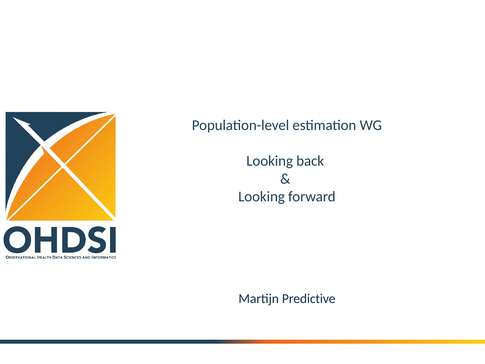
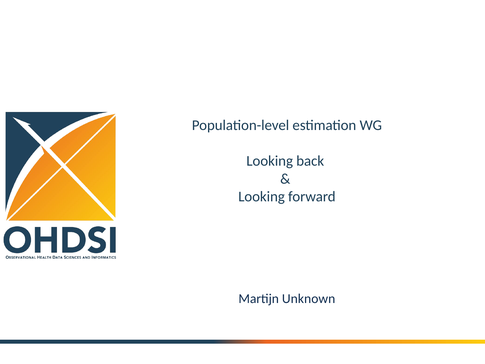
Predictive: Predictive -> Unknown
